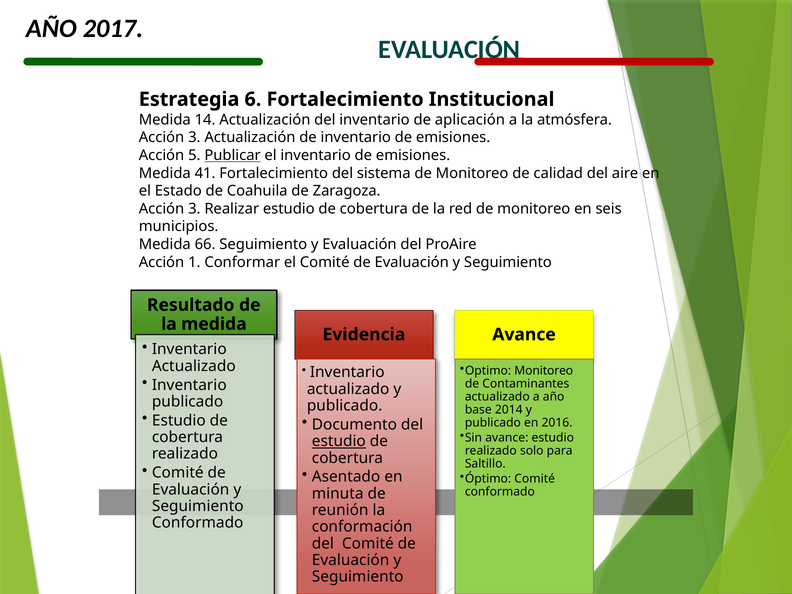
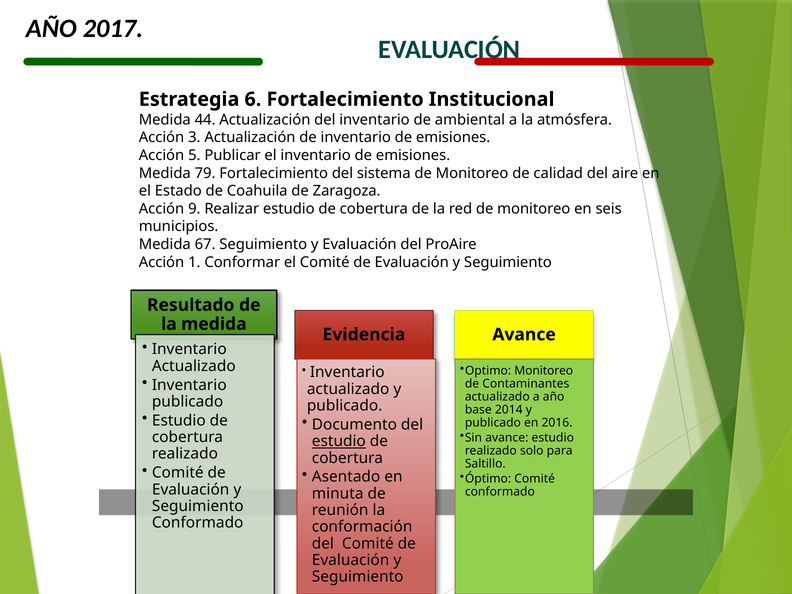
14: 14 -> 44
aplicación: aplicación -> ambiental
Publicar underline: present -> none
41: 41 -> 79
3 at (194, 209): 3 -> 9
66: 66 -> 67
